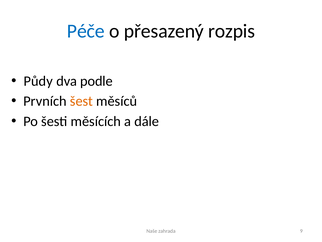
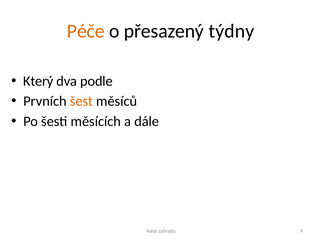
Péče colour: blue -> orange
rozpis: rozpis -> týdny
Půdy: Půdy -> Který
